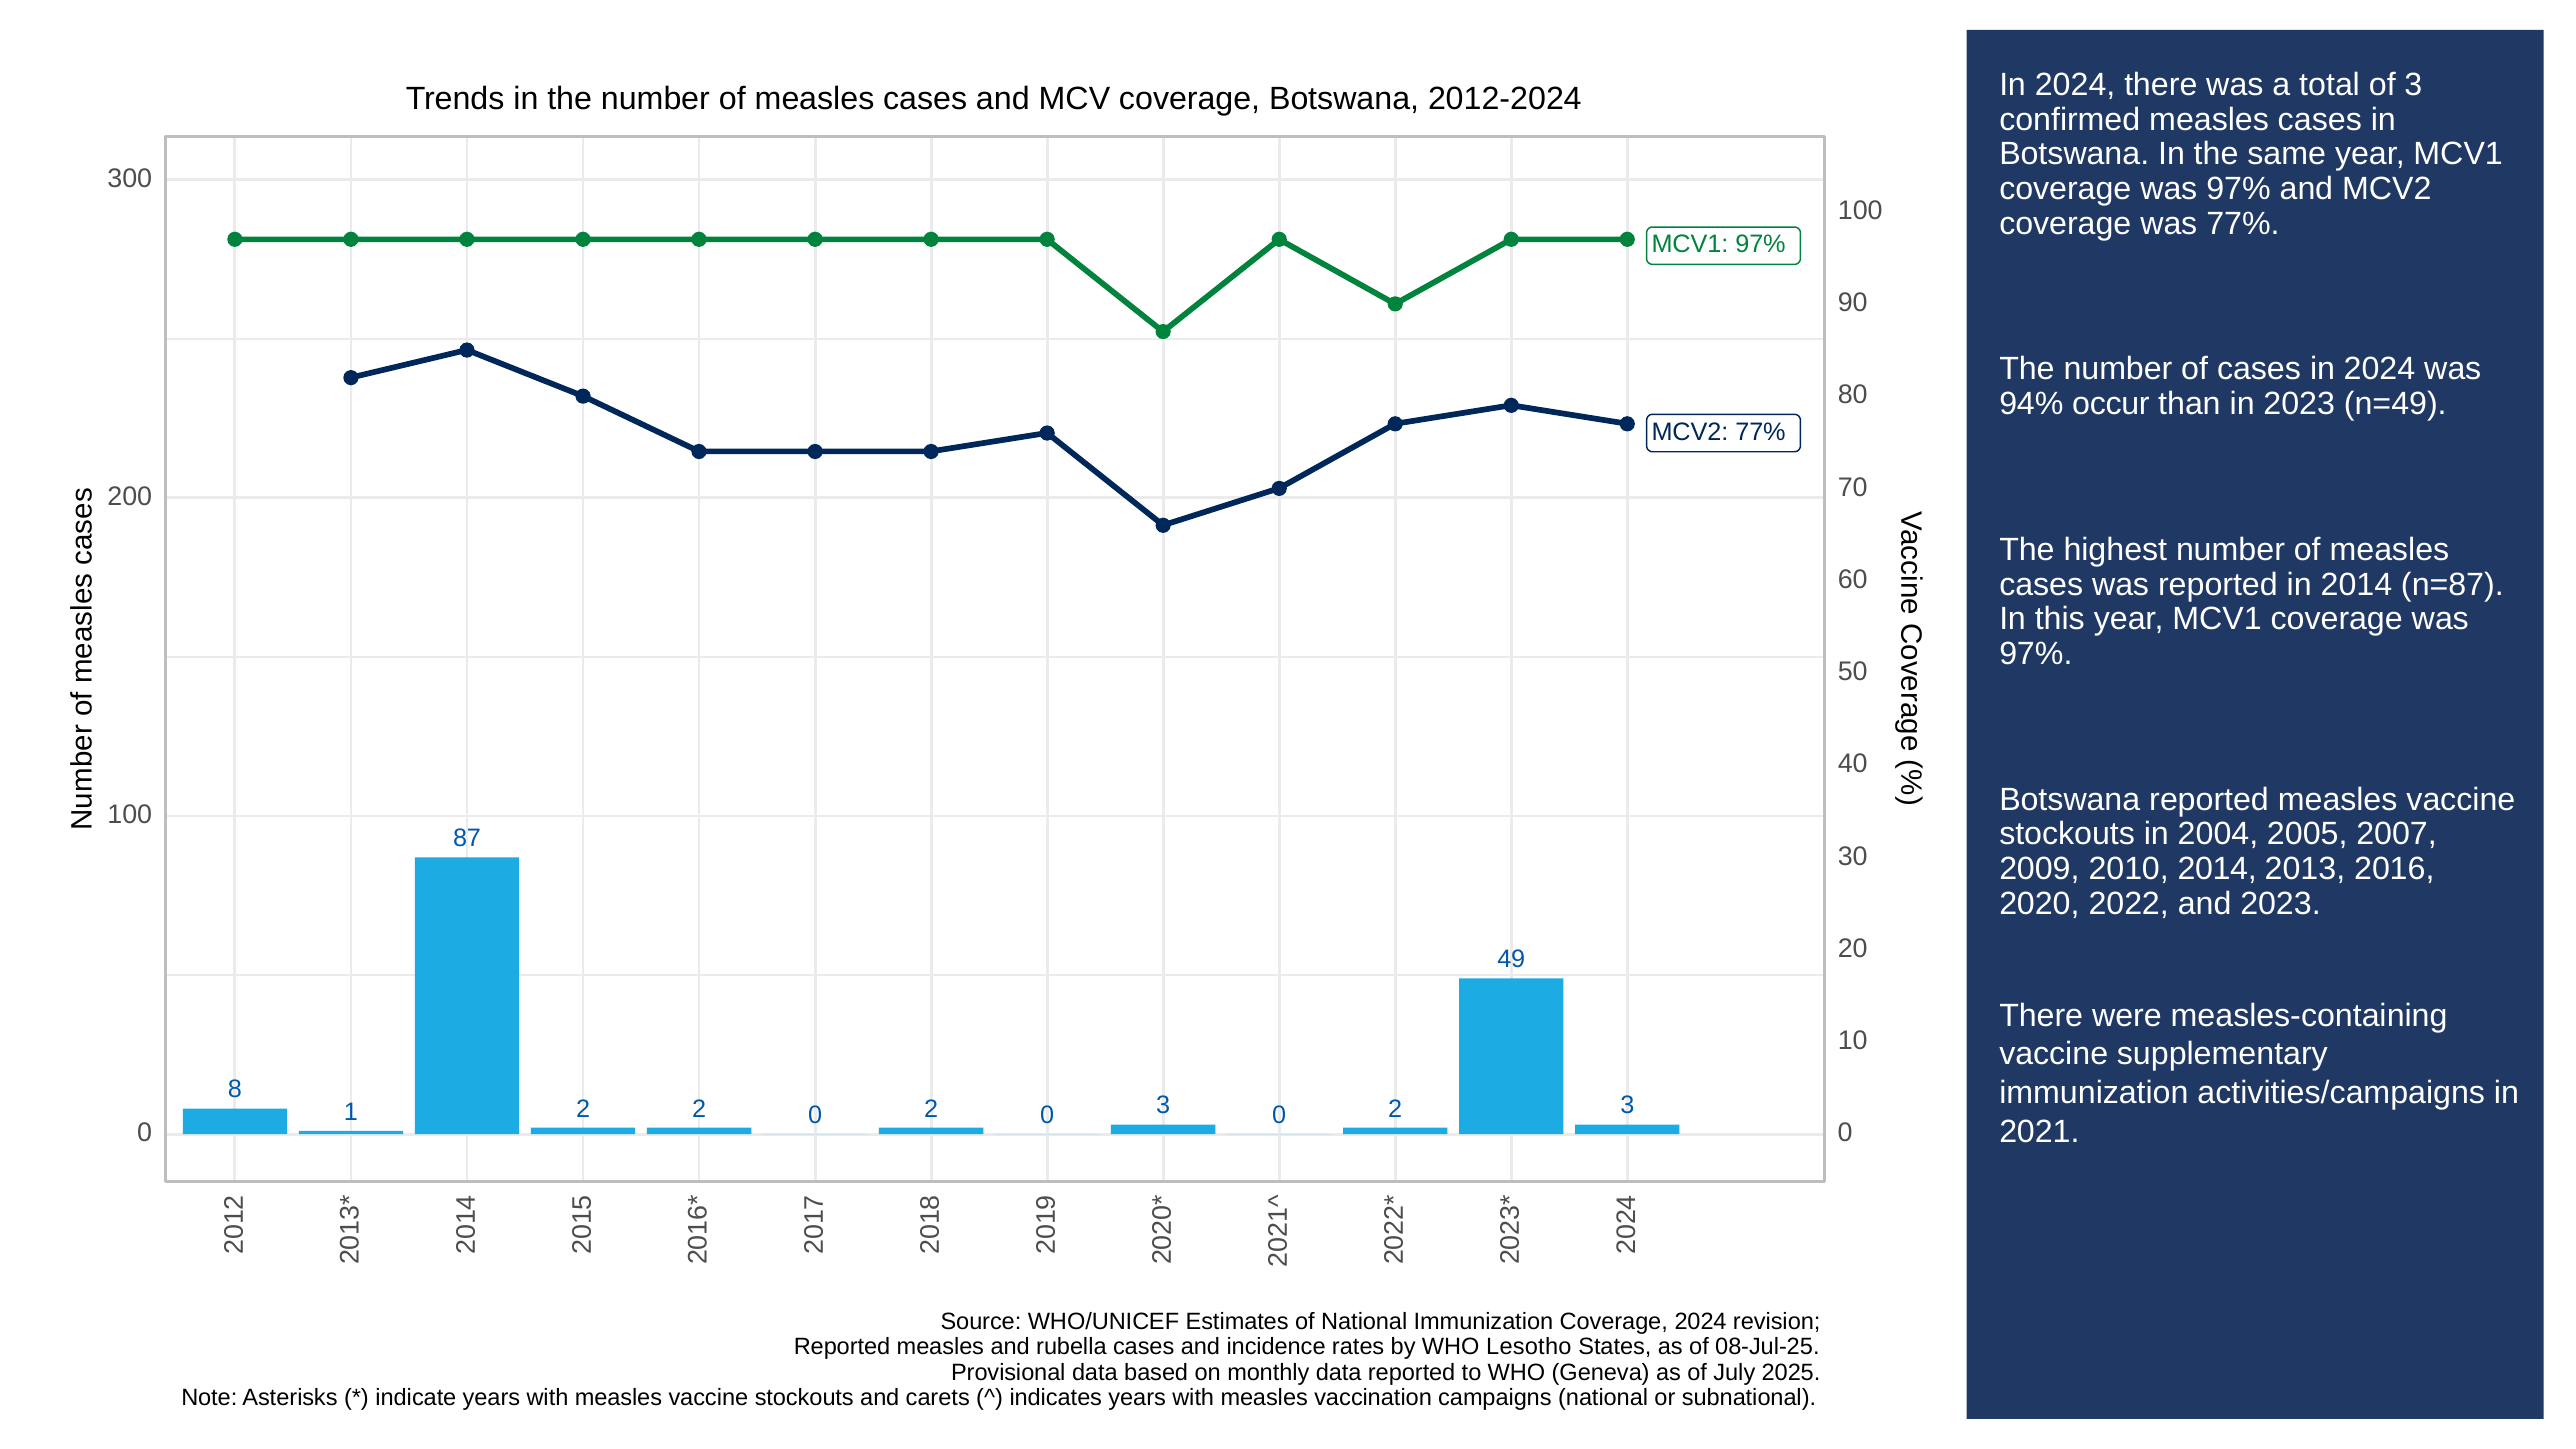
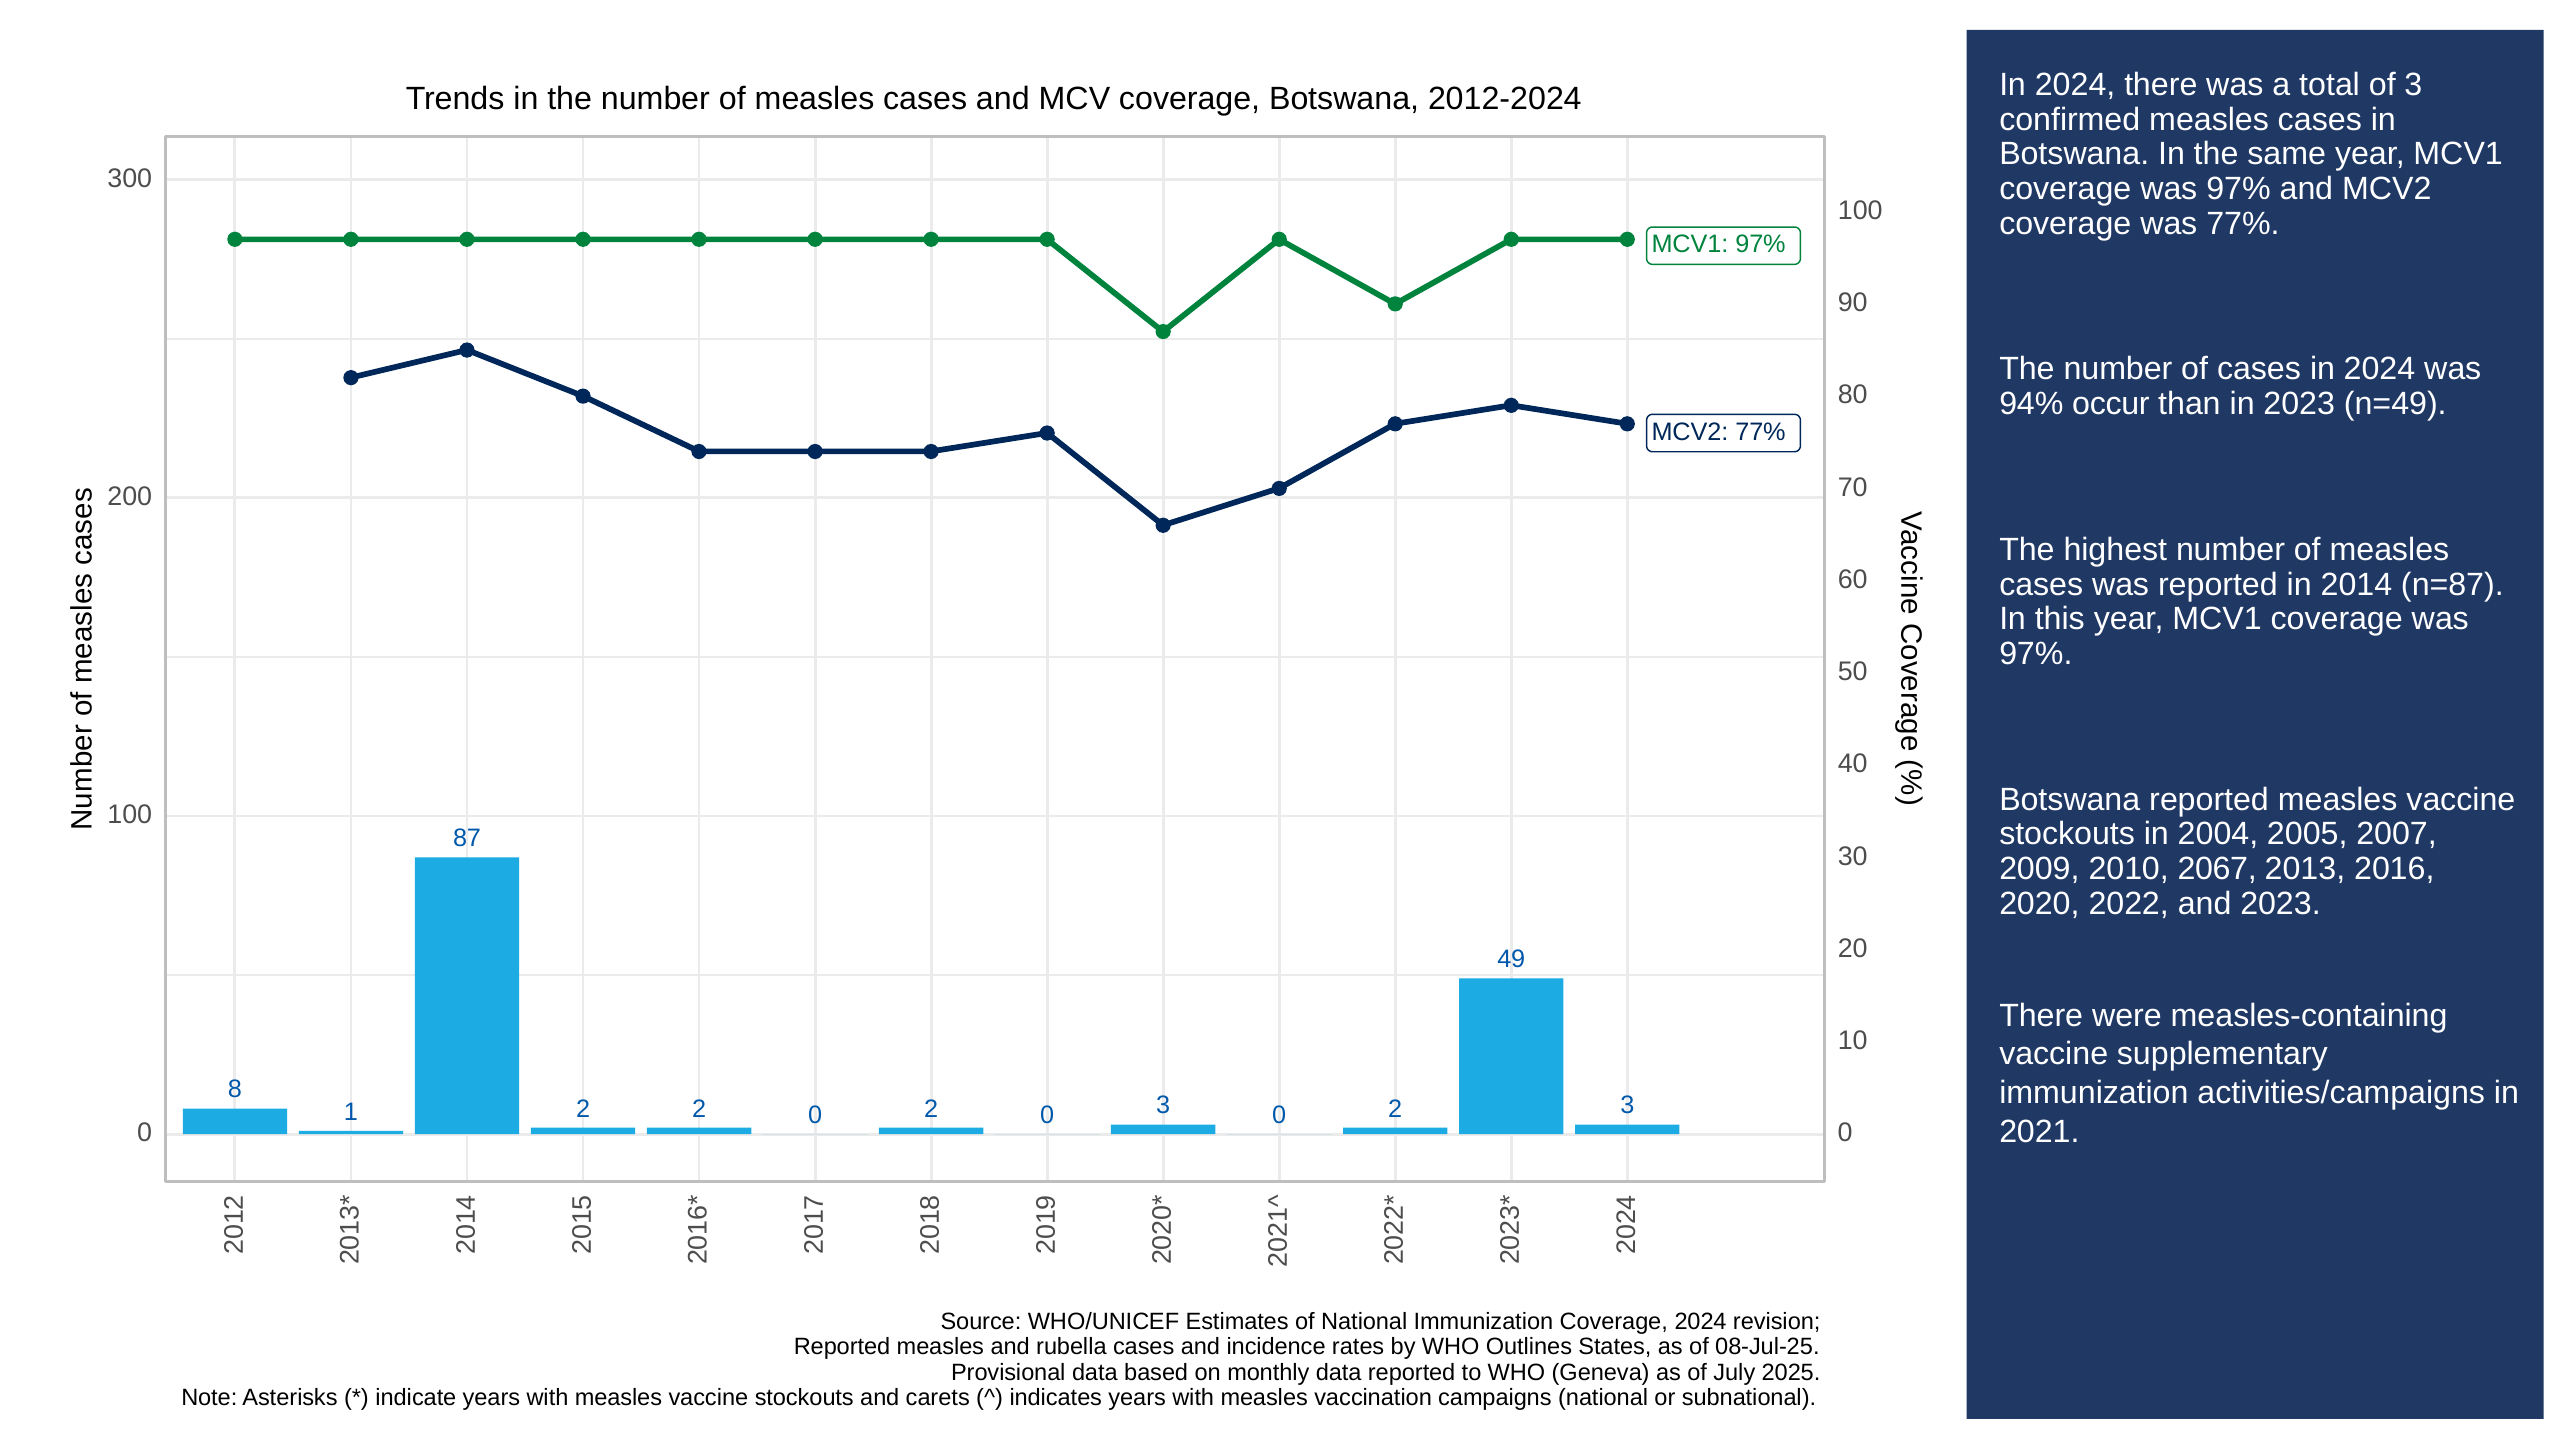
2010 2014: 2014 -> 2067
Lesotho: Lesotho -> Outlines
